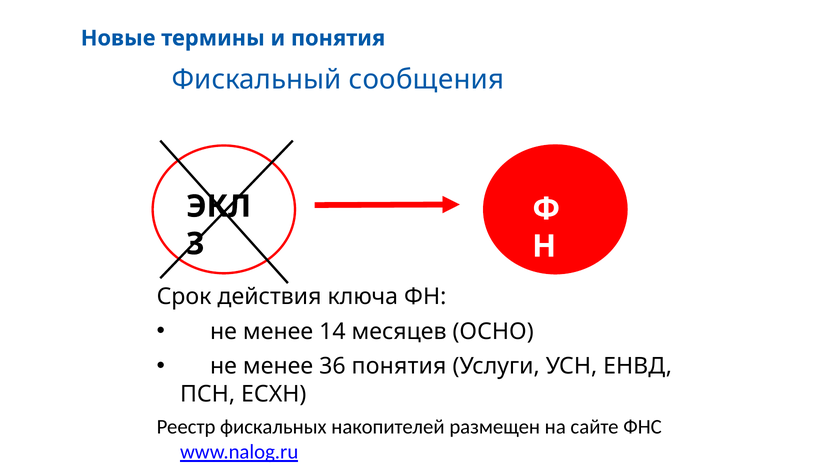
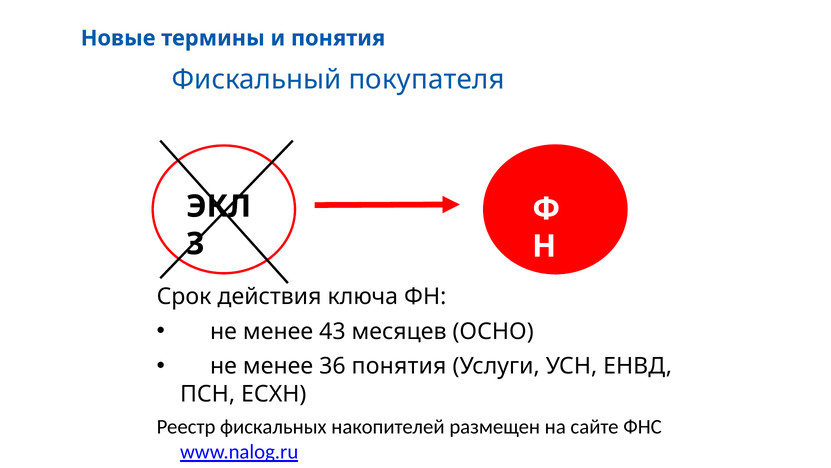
сообщения: сообщения -> покупателя
14: 14 -> 43
